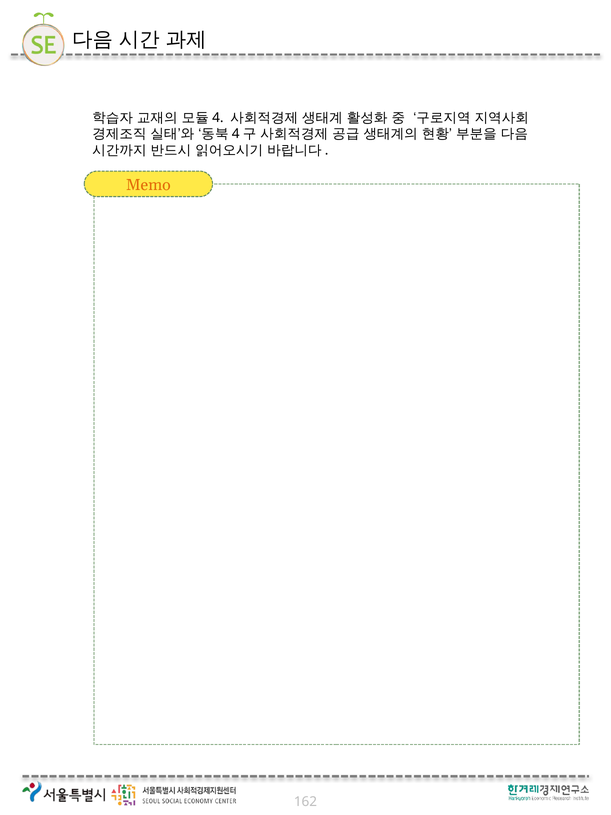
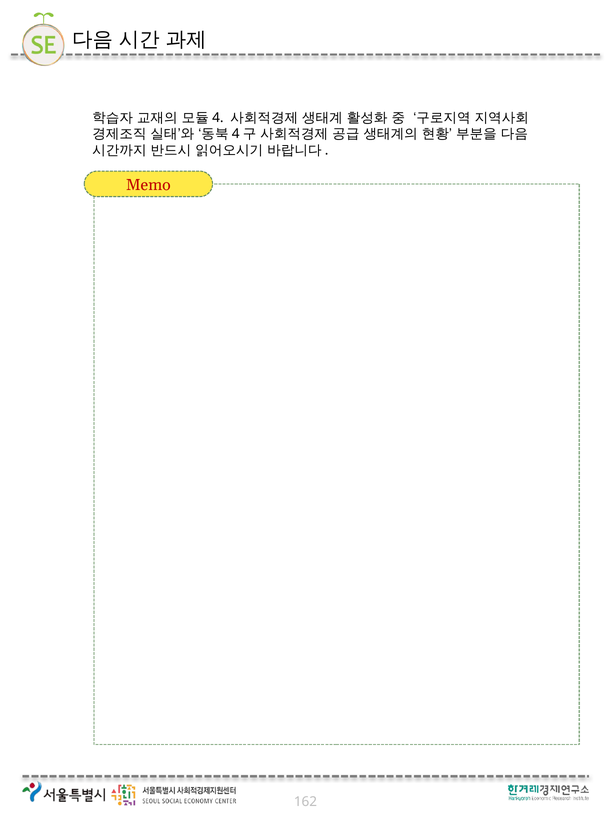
Memo colour: orange -> red
